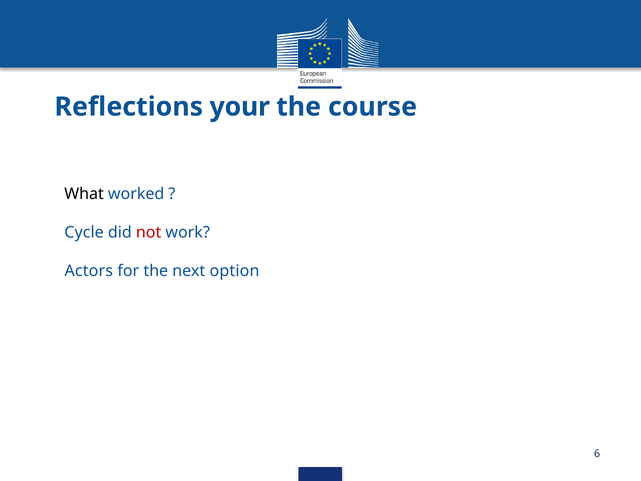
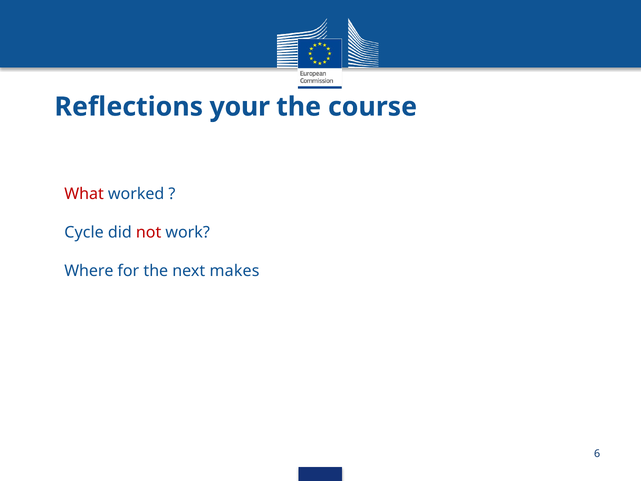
What colour: black -> red
Actors: Actors -> Where
option: option -> makes
